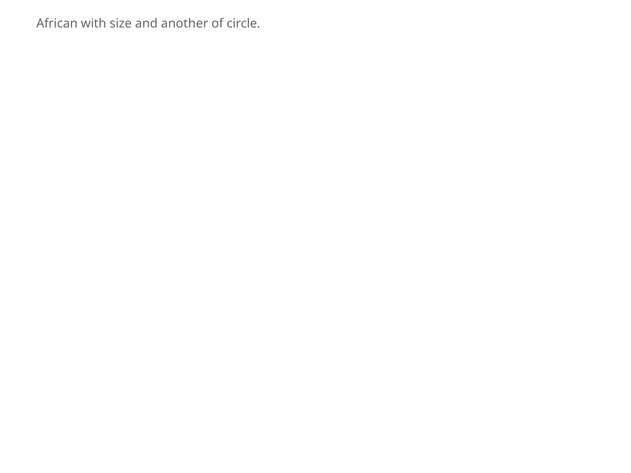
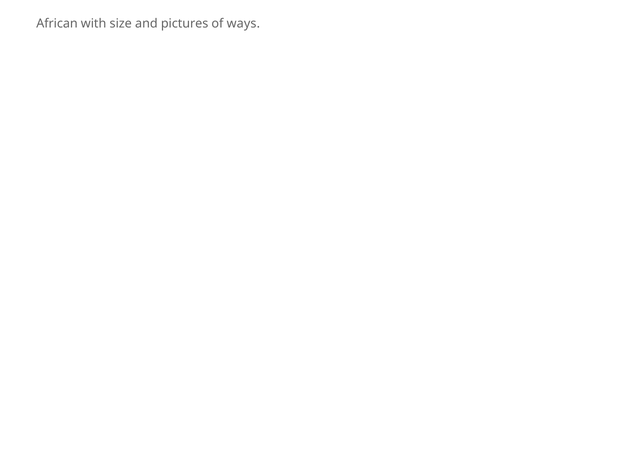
another: another -> pictures
circle: circle -> ways
